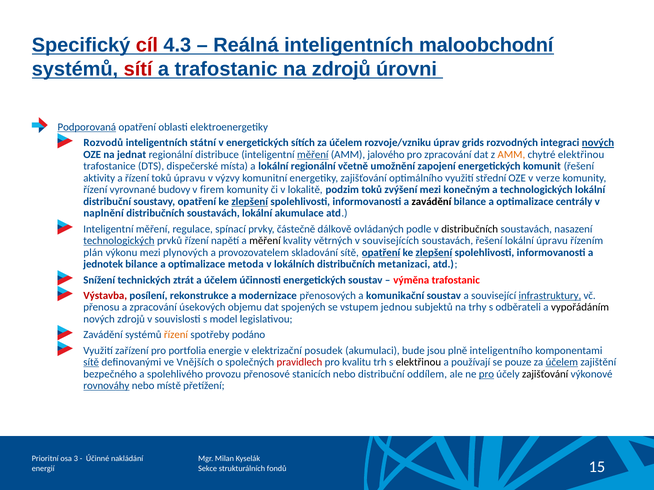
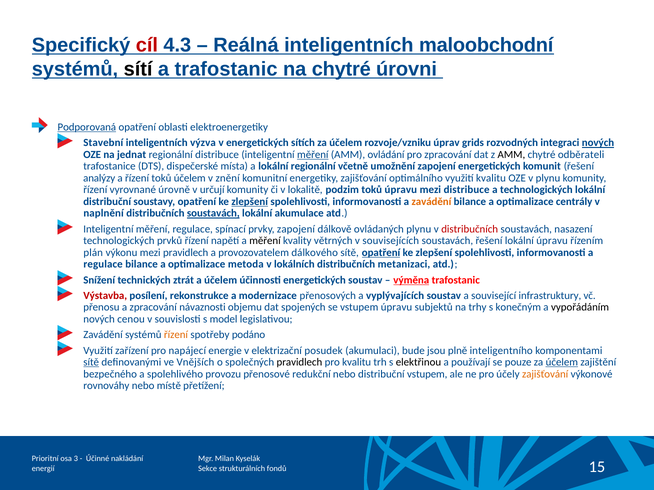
sítí colour: red -> black
na zdrojů: zdrojů -> chytré
Rozvodů: Rozvodů -> Stavební
státní: státní -> výzva
jalového: jalového -> ovládání
AMM at (511, 155) colour: orange -> black
chytré elektřinou: elektřinou -> odběrateli
aktivity: aktivity -> analýzy
toků úpravu: úpravu -> účelem
výzvy: výzvy -> znění
využití střední: střední -> kvalitu
v verze: verze -> plynu
budovy: budovy -> úrovně
firem: firem -> určují
toků zvýšení: zvýšení -> úpravu
mezi konečným: konečným -> distribuce
zavádění at (431, 202) colour: black -> orange
soustavách at (213, 214) underline: none -> present
prvky částečně: částečně -> zapojení
ovládaných podle: podle -> plynu
distribučních at (470, 229) colour: black -> red
technologických at (119, 241) underline: present -> none
mezi plynových: plynových -> pravidlech
skladování: skladování -> dálkového
zlepšení at (434, 253) underline: present -> none
jednotek at (103, 265): jednotek -> regulace
výměna underline: none -> present
komunikační: komunikační -> vyplývajících
infrastruktury underline: present -> none
úsekových: úsekových -> návaznosti
vstupem jednou: jednou -> úpravu
odběrateli: odběrateli -> konečným
nových zdrojů: zdrojů -> cenou
portfolia: portfolia -> napájecí
pravidlech at (299, 363) colour: red -> black
stanicích: stanicích -> redukční
distribuční oddílem: oddílem -> vstupem
pro at (486, 374) underline: present -> none
zajišťování at (545, 374) colour: black -> orange
rovnováhy underline: present -> none
